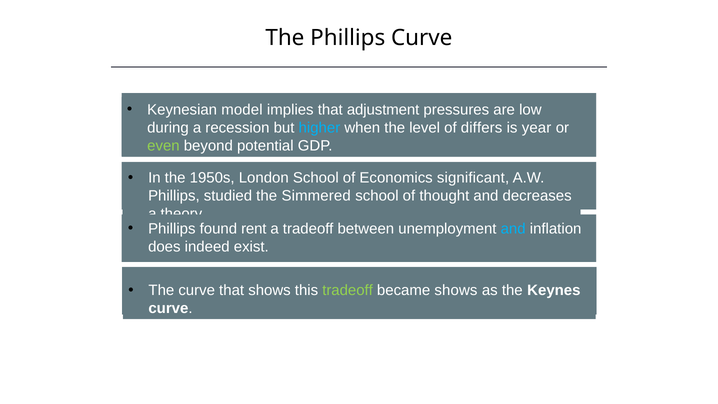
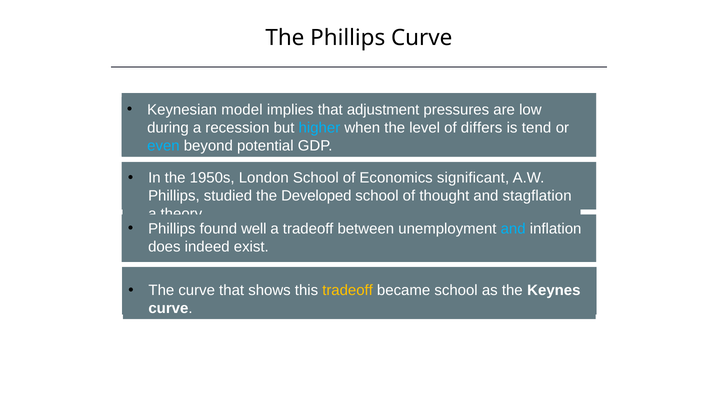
year: year -> tend
even colour: light green -> light blue
Simmered: Simmered -> Developed
decreases: decreases -> stagflation
rent: rent -> well
tradeoff at (348, 290) colour: light green -> yellow
became shows: shows -> school
